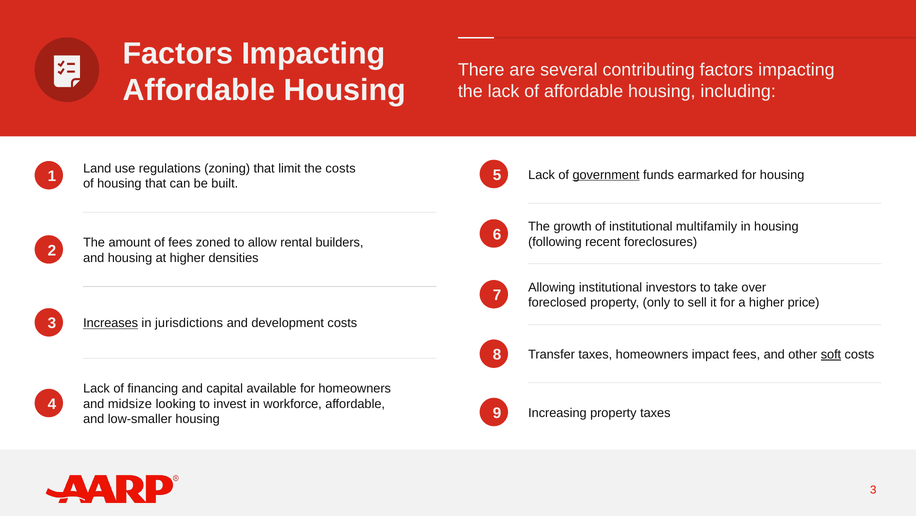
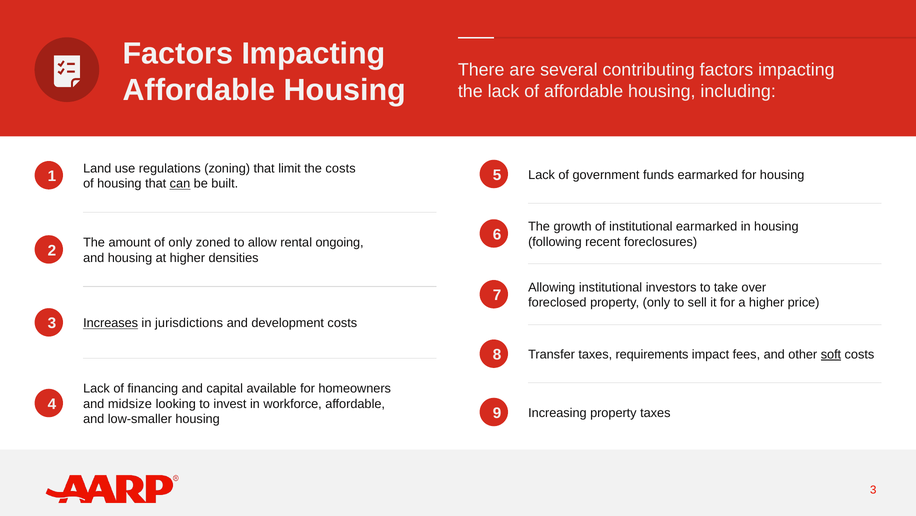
government underline: present -> none
can underline: none -> present
institutional multifamily: multifamily -> earmarked
of fees: fees -> only
builders: builders -> ongoing
taxes homeowners: homeowners -> requirements
